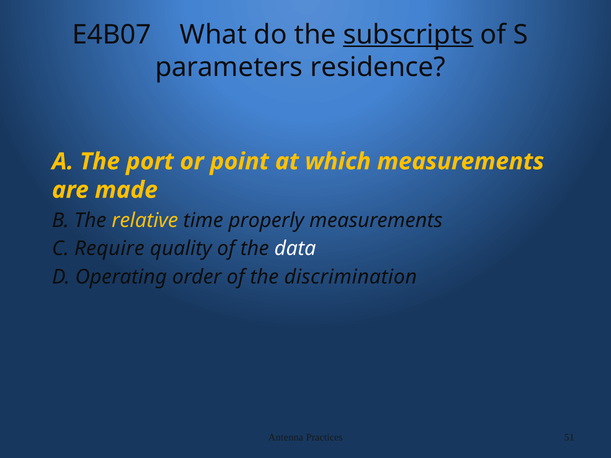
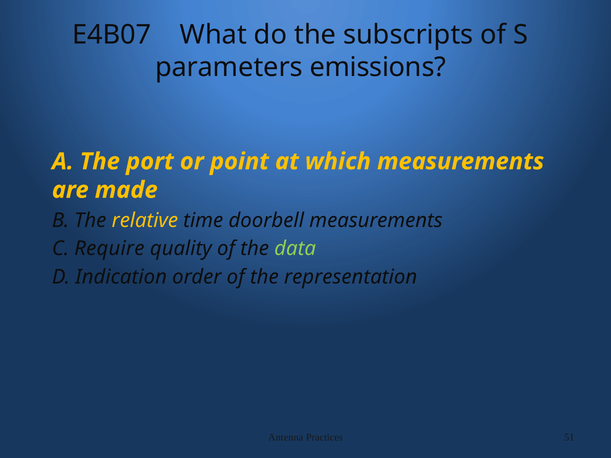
subscripts underline: present -> none
residence: residence -> emissions
properly: properly -> doorbell
data colour: white -> light green
Operating: Operating -> Indication
discrimination: discrimination -> representation
